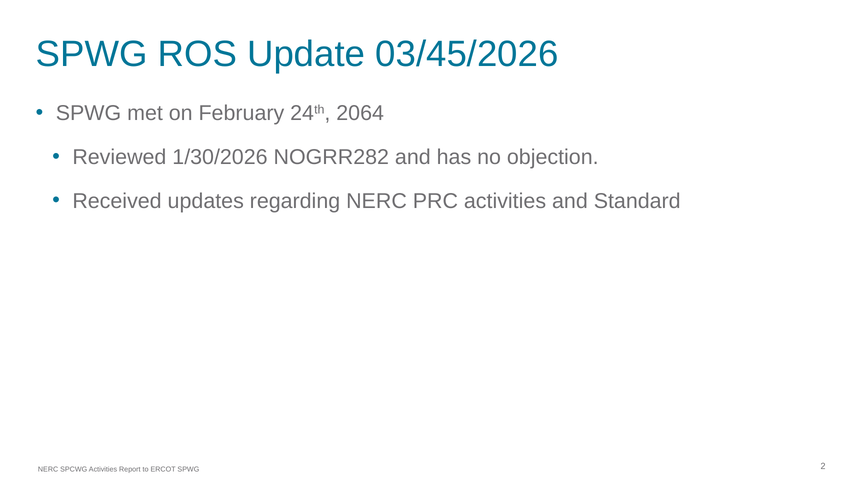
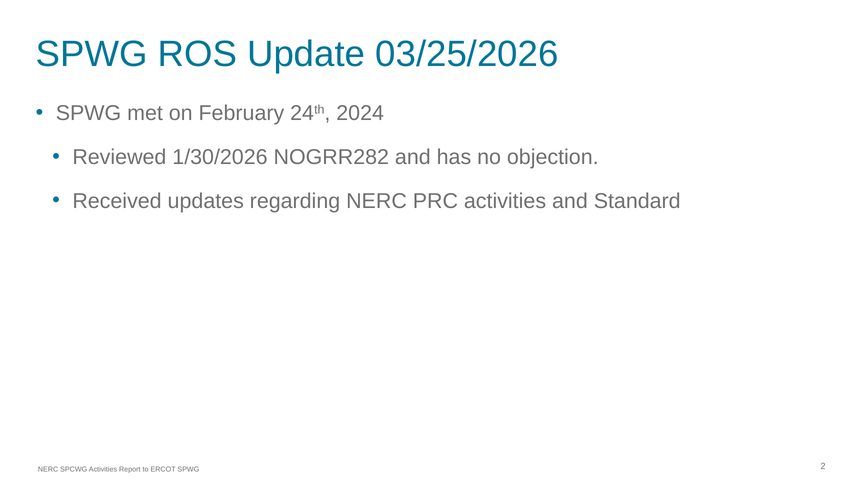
03/45/2026: 03/45/2026 -> 03/25/2026
2064: 2064 -> 2024
